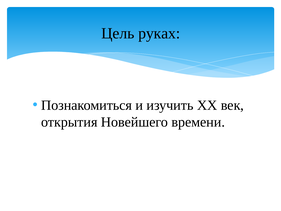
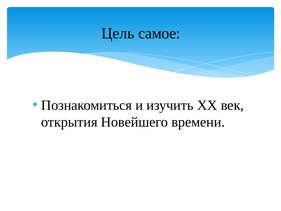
руках: руках -> самое
